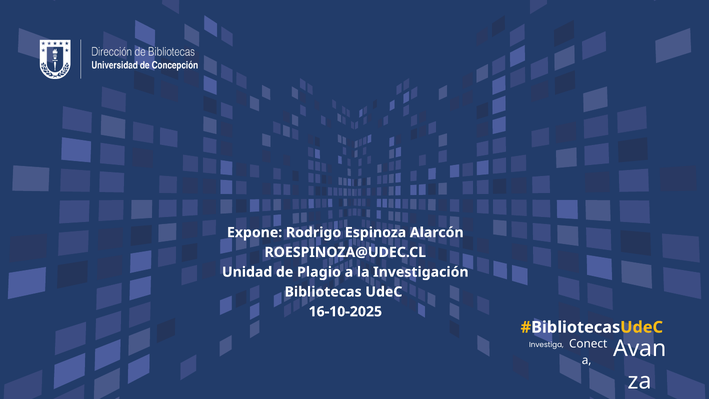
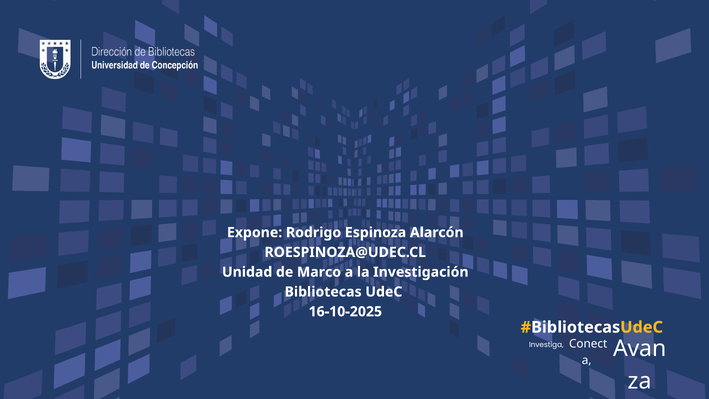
Plagio: Plagio -> Marco
